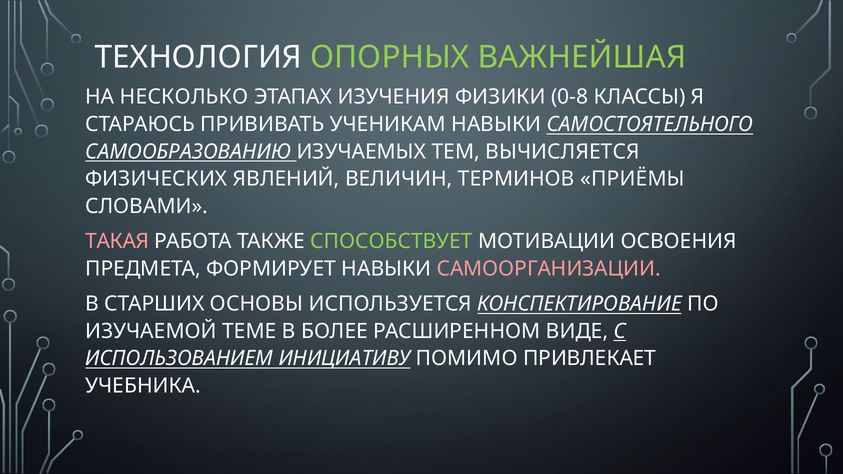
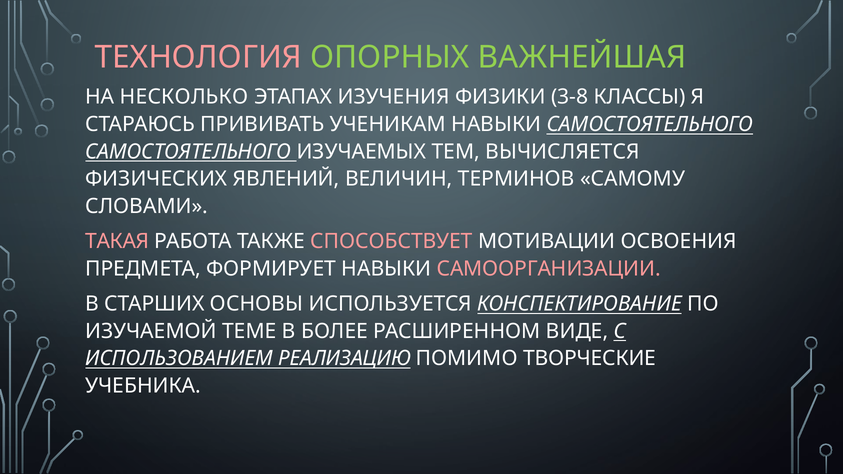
ТЕХНОЛОГИЯ colour: white -> pink
0-8: 0-8 -> 3-8
САМООБРАЗОВАНИЮ at (188, 152): САМООБРАЗОВАНИЮ -> САМОСТОЯТЕЛЬНОГО
ПРИЁМЫ: ПРИЁМЫ -> САМОМУ
СПОСОБСТВУЕТ colour: light green -> pink
ИНИЦИАТИВУ: ИНИЦИАТИВУ -> РЕАЛИЗАЦИЮ
ПРИВЛЕКАЕТ: ПРИВЛЕКАЕТ -> ТВОРЧЕСКИЕ
